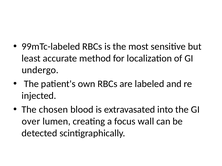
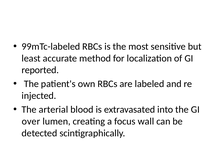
undergo: undergo -> reported
chosen: chosen -> arterial
